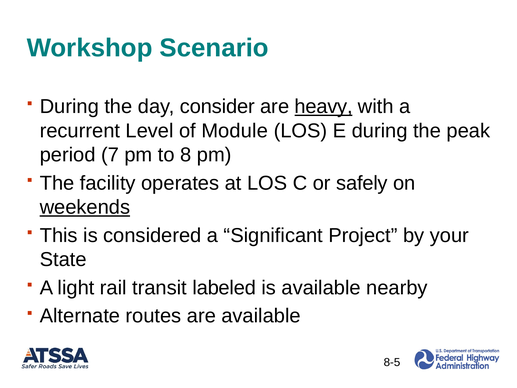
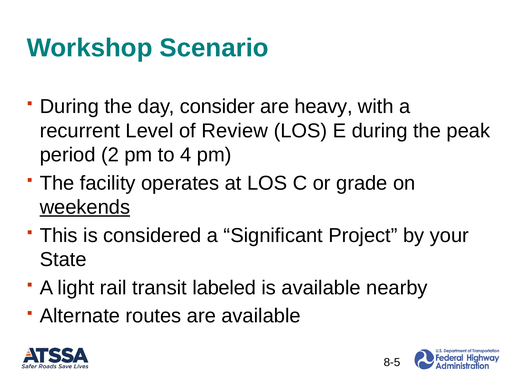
heavy underline: present -> none
Module: Module -> Review
7: 7 -> 2
8: 8 -> 4
safely: safely -> grade
